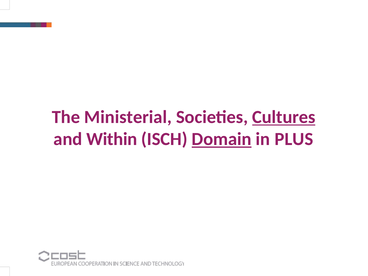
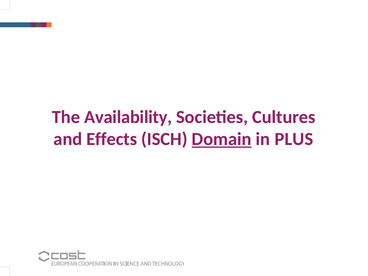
Ministerial: Ministerial -> Availability
Cultures underline: present -> none
Within: Within -> Effects
